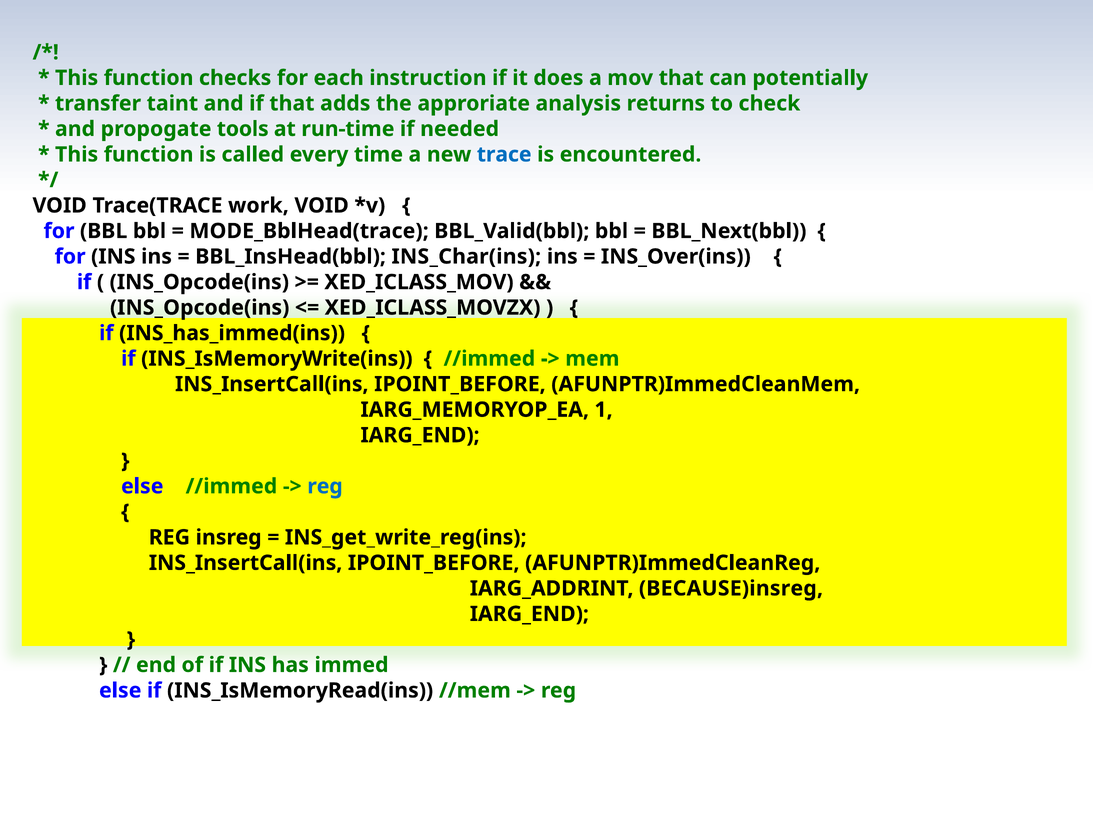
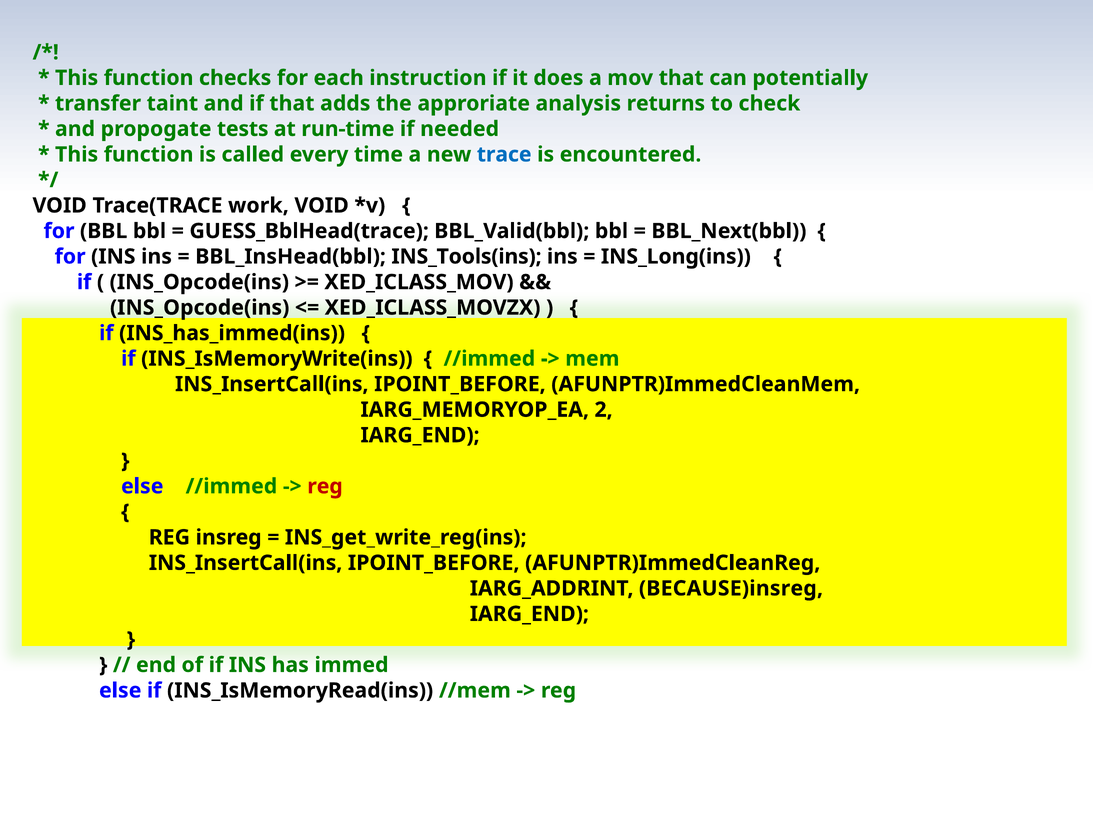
tools: tools -> tests
MODE_BblHead(trace: MODE_BblHead(trace -> GUESS_BblHead(trace
INS_Char(ins: INS_Char(ins -> INS_Tools(ins
INS_Over(ins: INS_Over(ins -> INS_Long(ins
1: 1 -> 2
reg at (325, 486) colour: blue -> red
